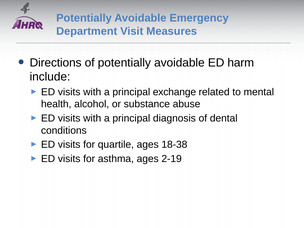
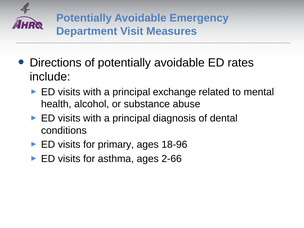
harm: harm -> rates
quartile: quartile -> primary
18-38: 18-38 -> 18-96
2-19: 2-19 -> 2-66
